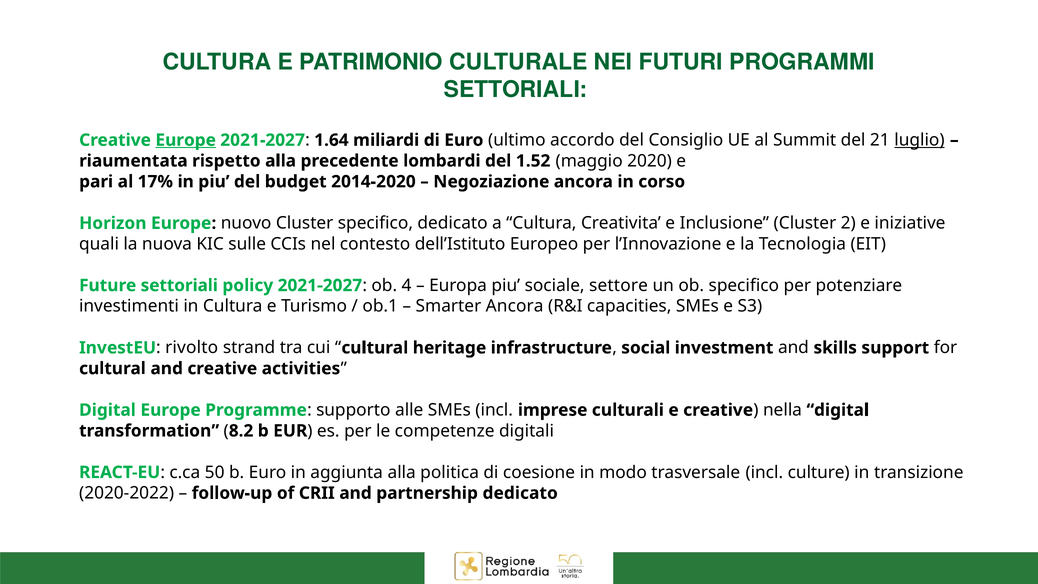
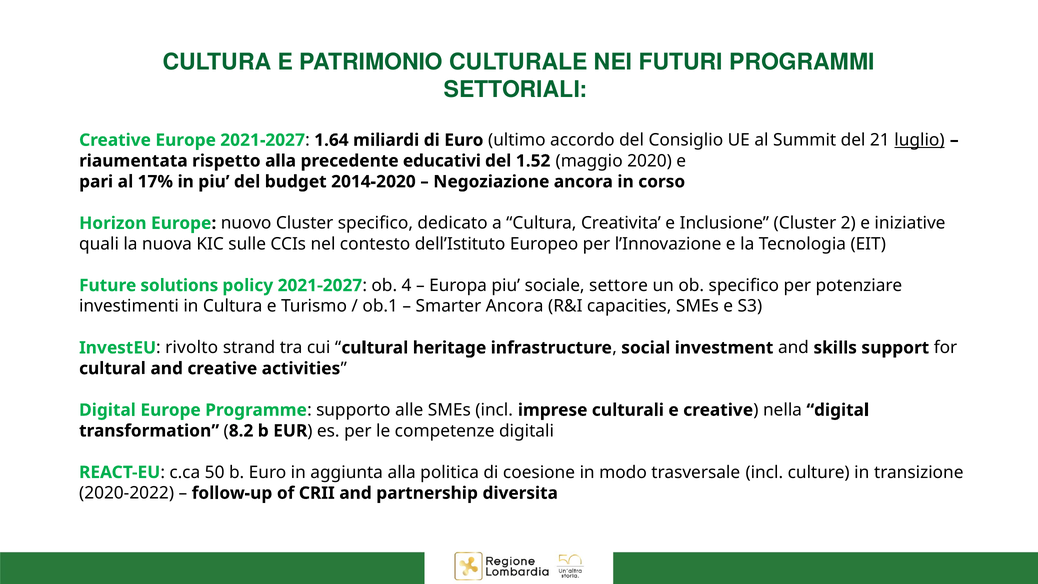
Europe at (186, 140) underline: present -> none
lombardi: lombardi -> educativi
Future settoriali: settoriali -> solutions
partnership dedicato: dedicato -> diversita
